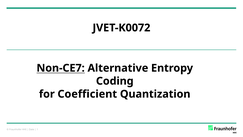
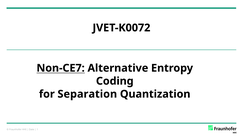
Coefficient: Coefficient -> Separation
